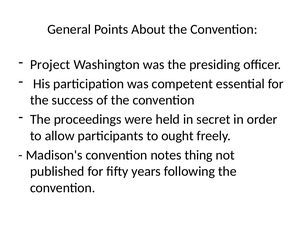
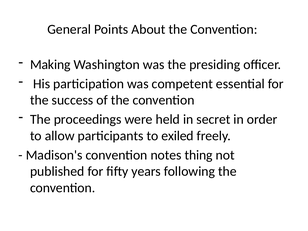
Project: Project -> Making
ought: ought -> exiled
